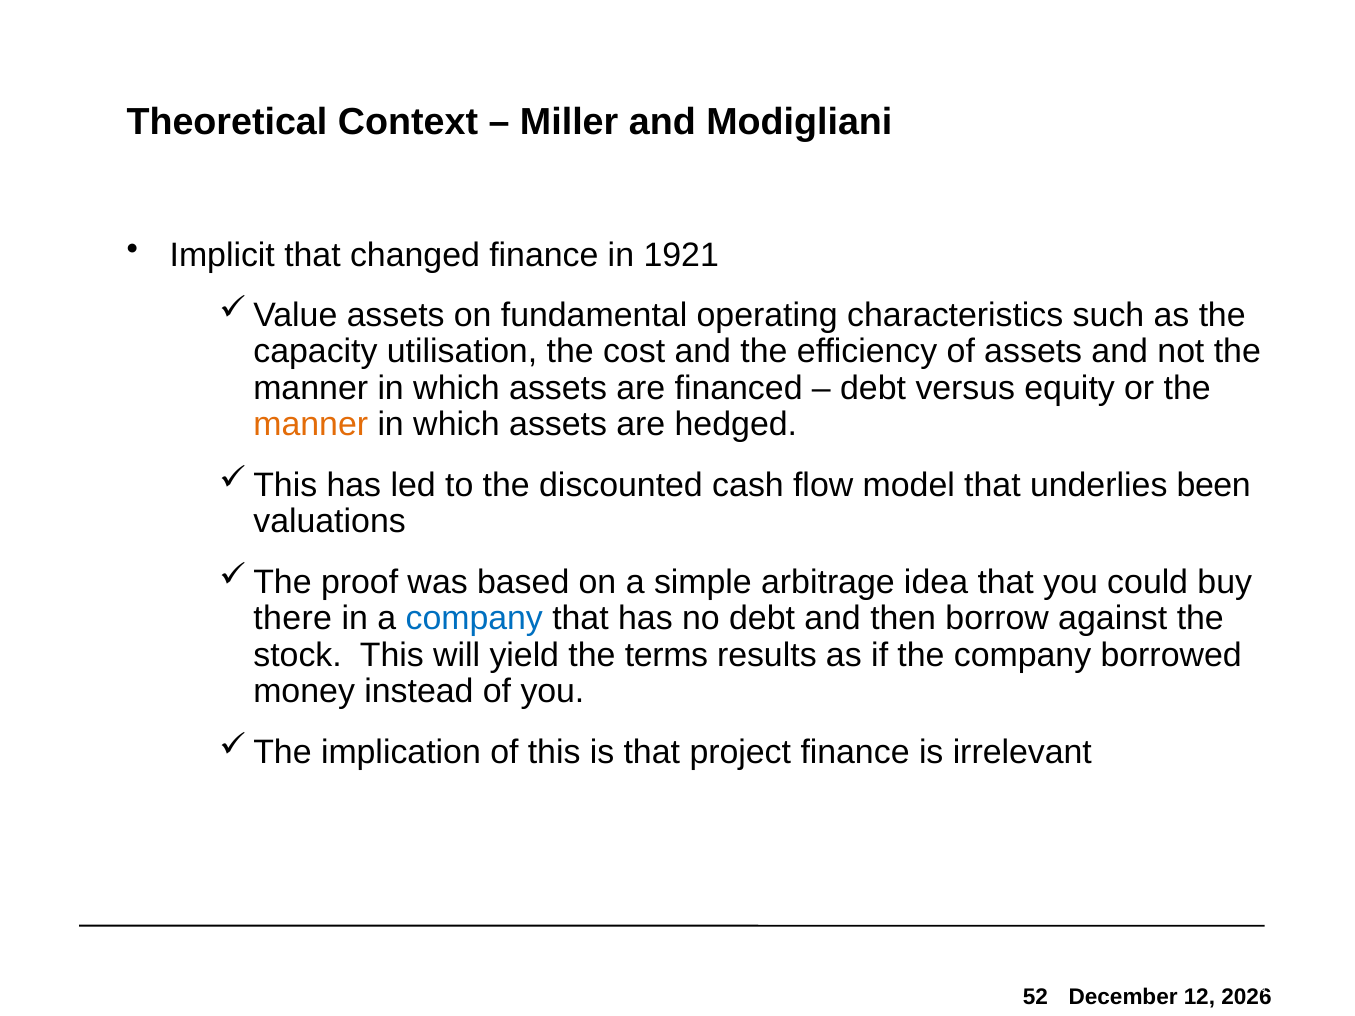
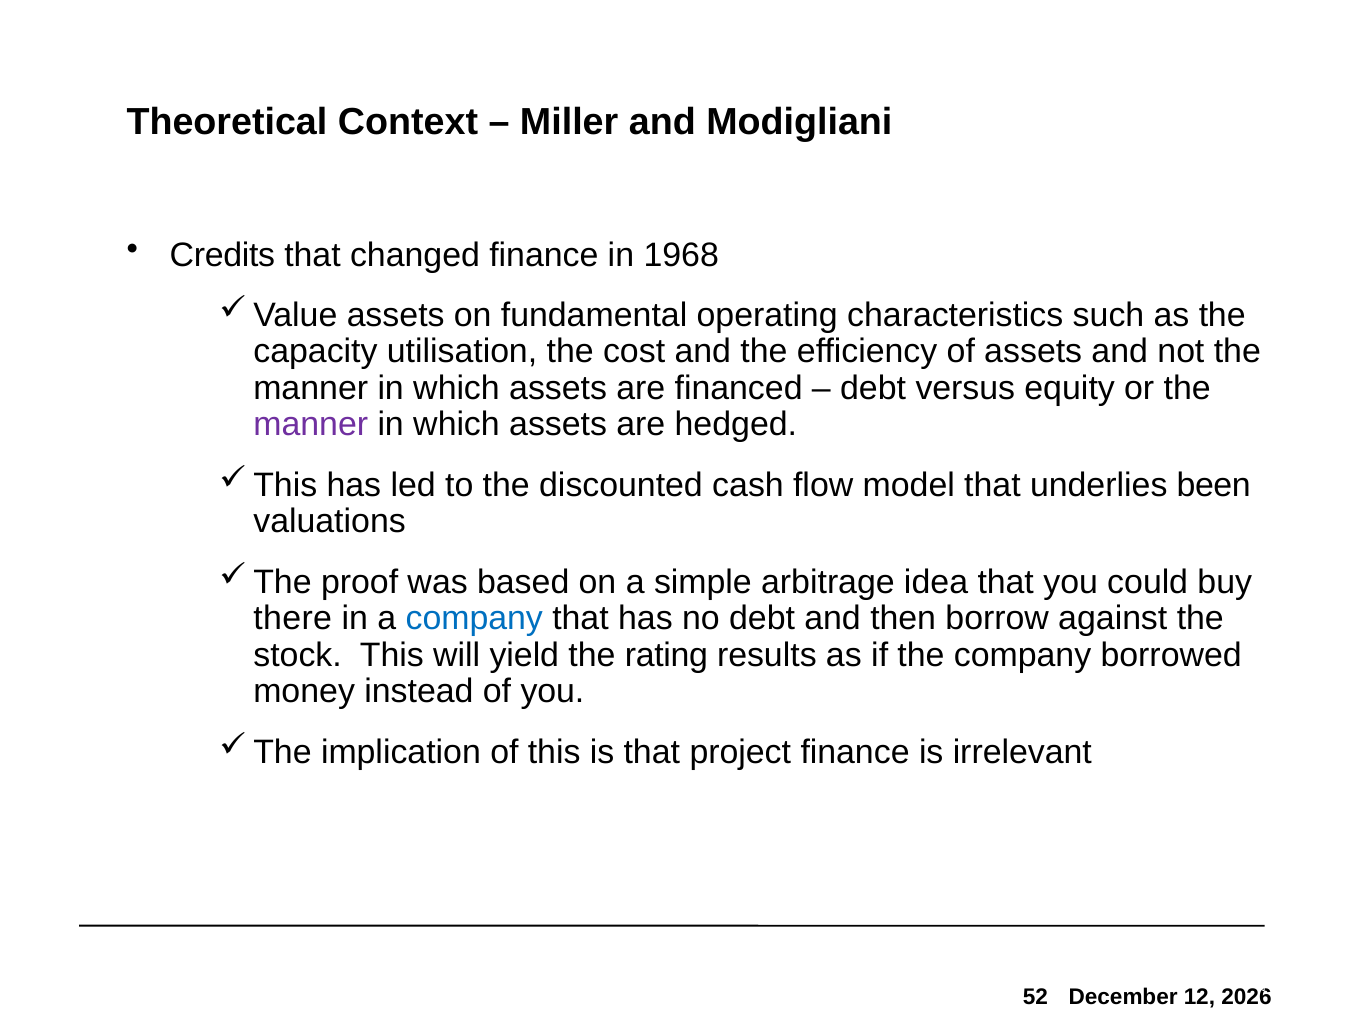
Implicit: Implicit -> Credits
1921: 1921 -> 1968
manner at (311, 425) colour: orange -> purple
terms: terms -> rating
